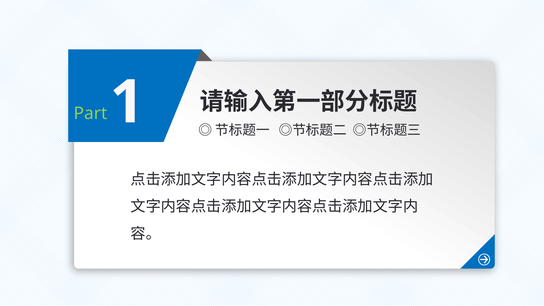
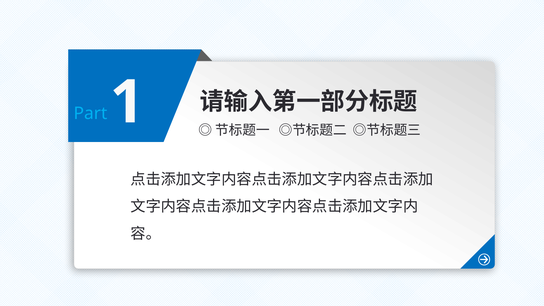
Part colour: light green -> light blue
